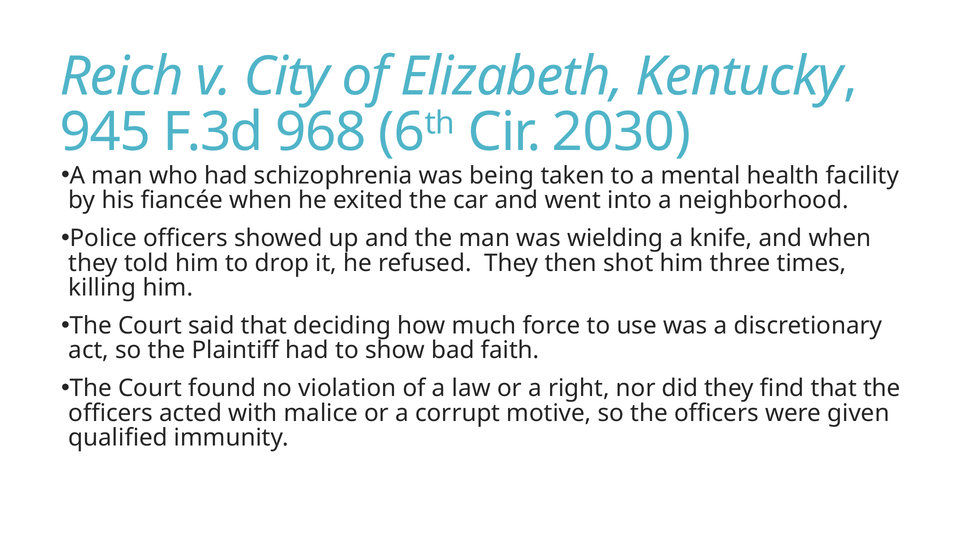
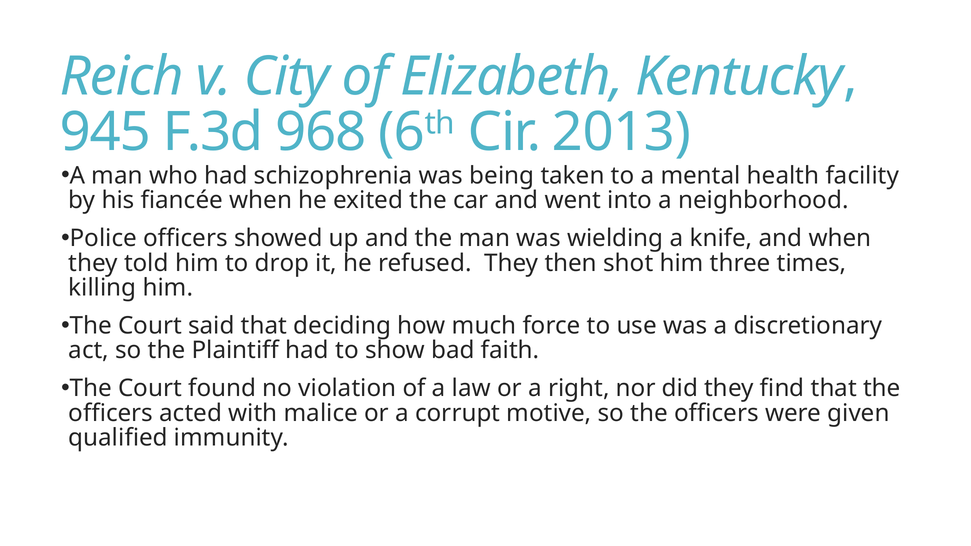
2030: 2030 -> 2013
